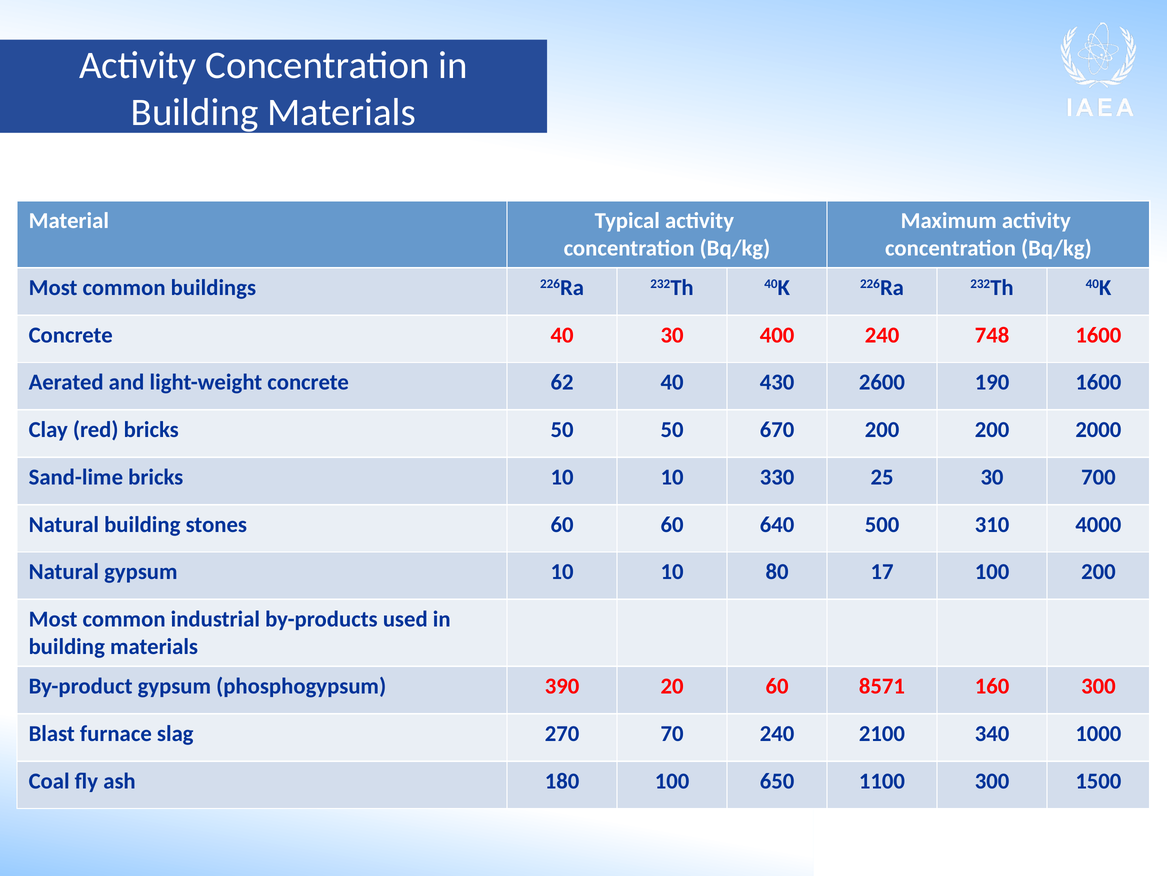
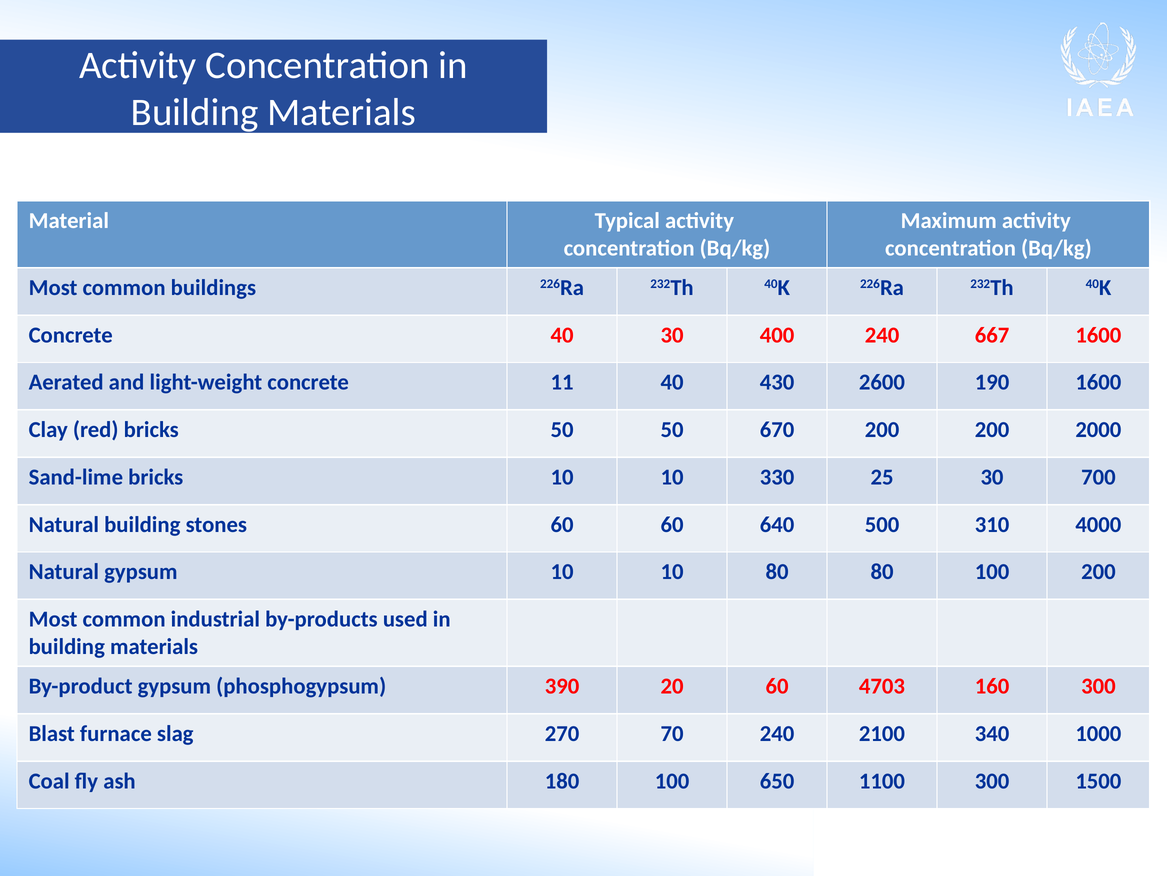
748: 748 -> 667
62: 62 -> 11
80 17: 17 -> 80
8571: 8571 -> 4703
